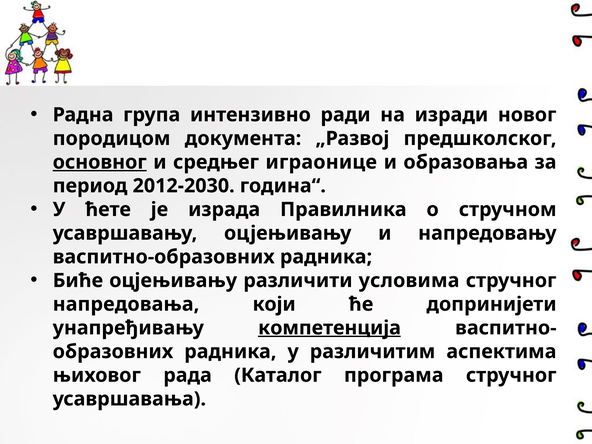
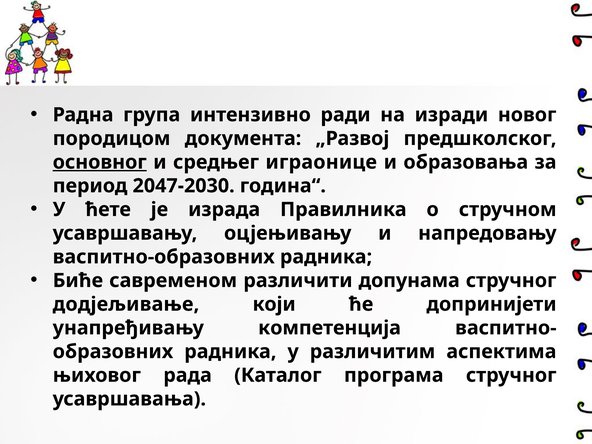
2012-2030: 2012-2030 -> 2047-2030
Биће оцјењивању: оцјењивању -> савременом
условима: условима -> допунама
напредовања: напредовања -> додјељивање
компетенција underline: present -> none
